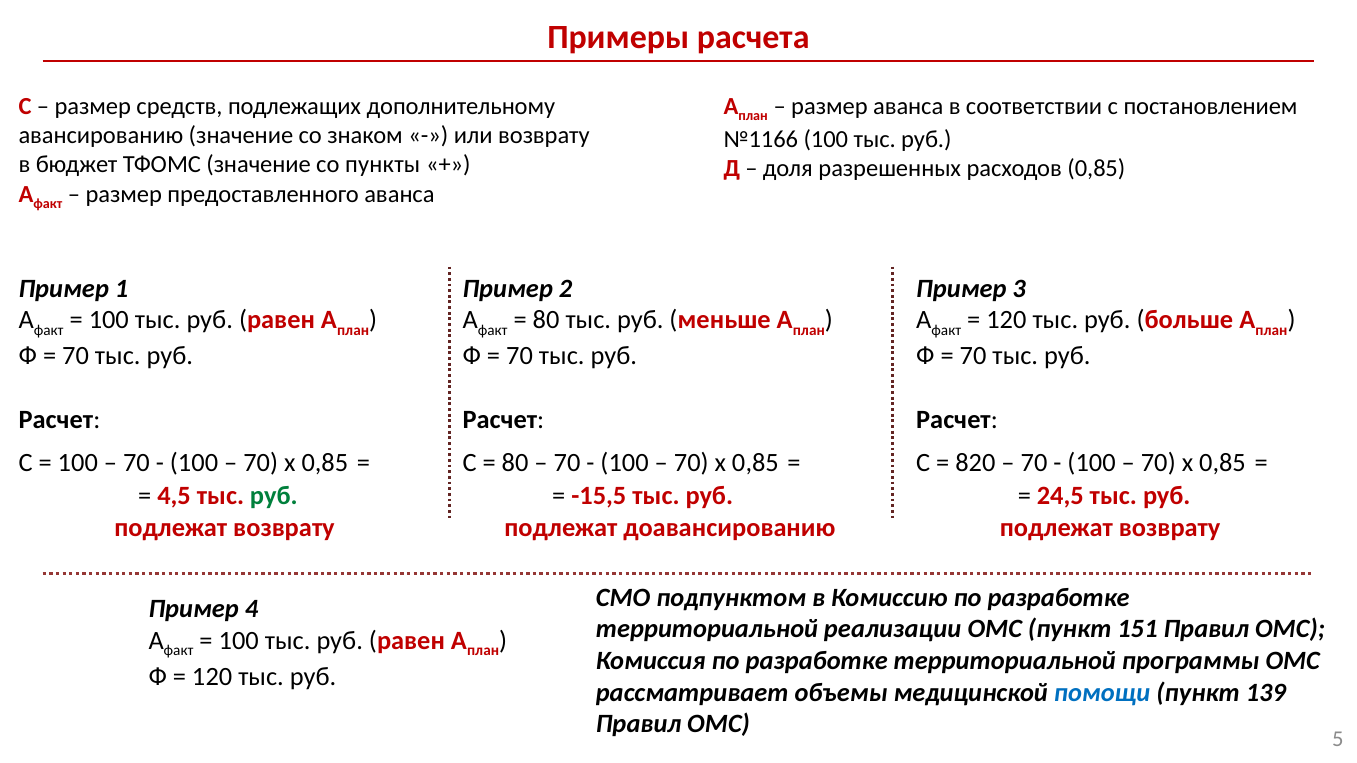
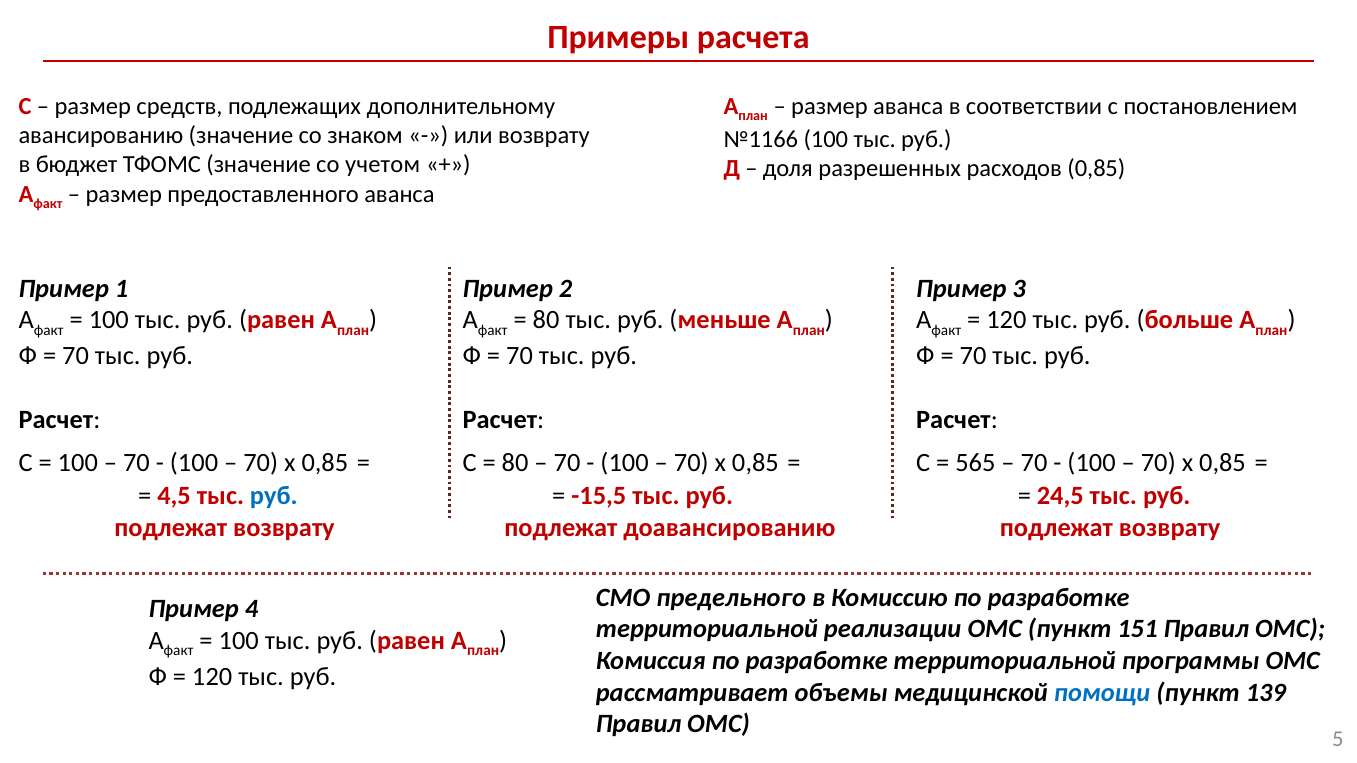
пункты: пункты -> учетом
820: 820 -> 565
руб at (274, 496) colour: green -> blue
подпунктом: подпунктом -> предельного
